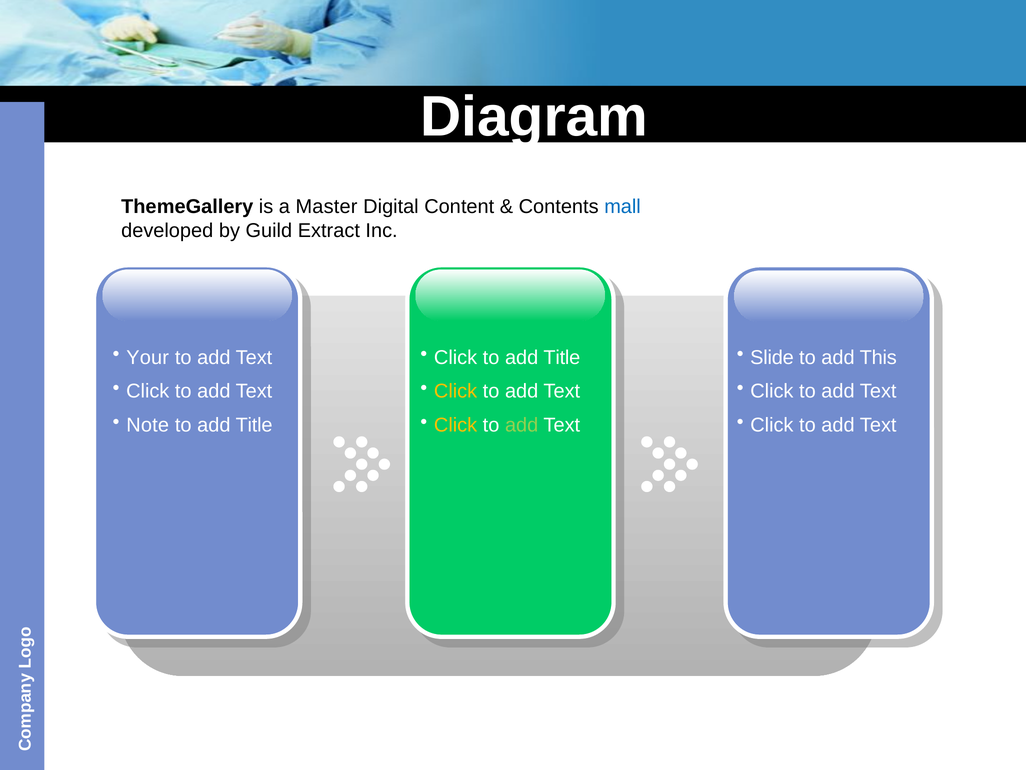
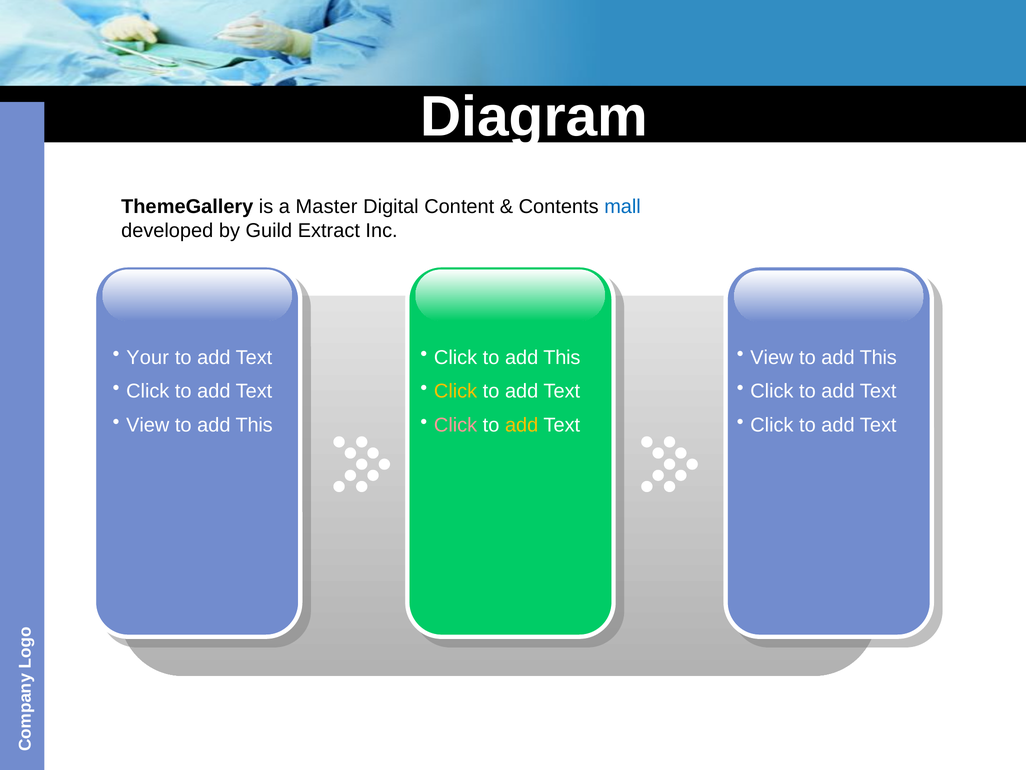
Click to add Title: Title -> This
Slide at (772, 357): Slide -> View
Note at (148, 425): Note -> View
Title at (254, 425): Title -> This
Click at (456, 425) colour: yellow -> pink
add at (522, 425) colour: light green -> yellow
